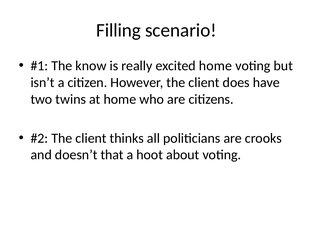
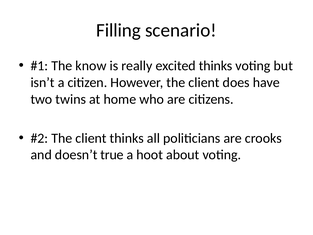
excited home: home -> thinks
that: that -> true
